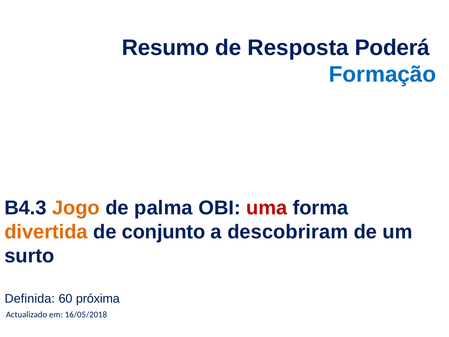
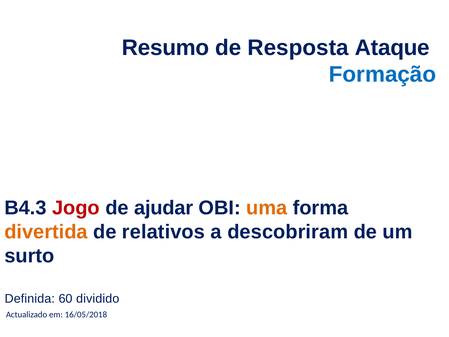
Poderá: Poderá -> Ataque
Jogo colour: orange -> red
palma: palma -> ajudar
uma colour: red -> orange
conjunto: conjunto -> relativos
próxima: próxima -> dividido
